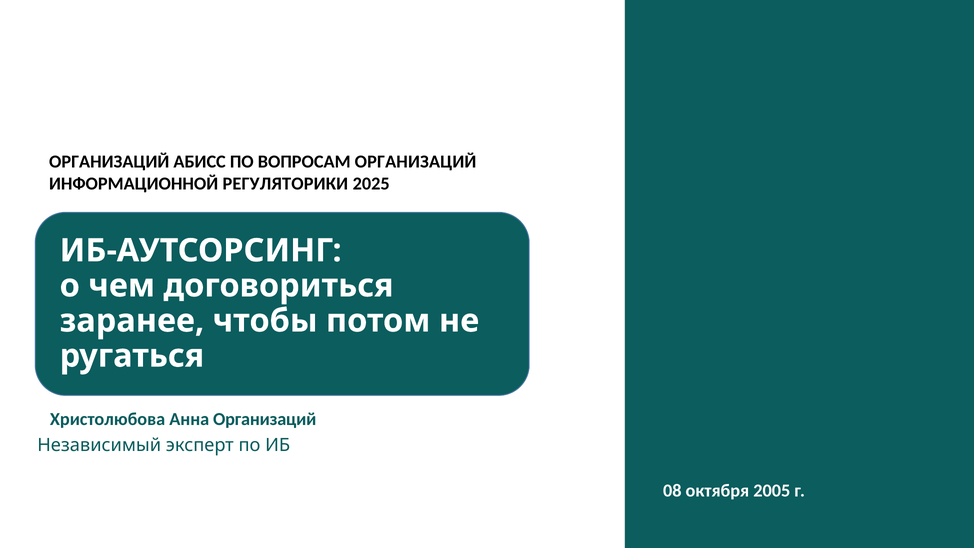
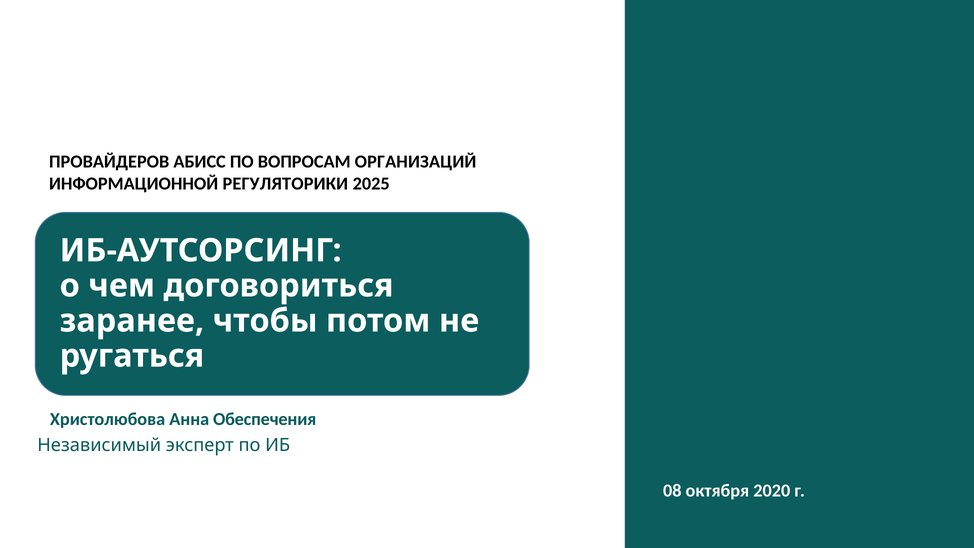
ОРГАНИЗАЦИЙ at (109, 162): ОРГАНИЗАЦИЙ -> ПРОВАЙДЕРОВ
Анна Организаций: Организаций -> Обеспечения
2005: 2005 -> 2020
